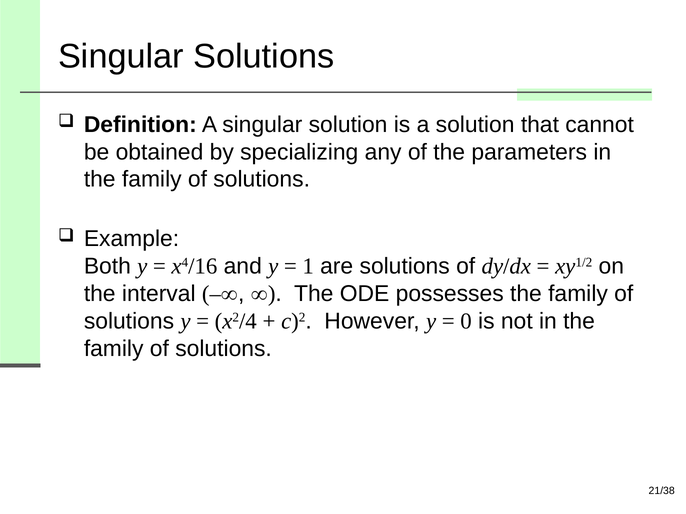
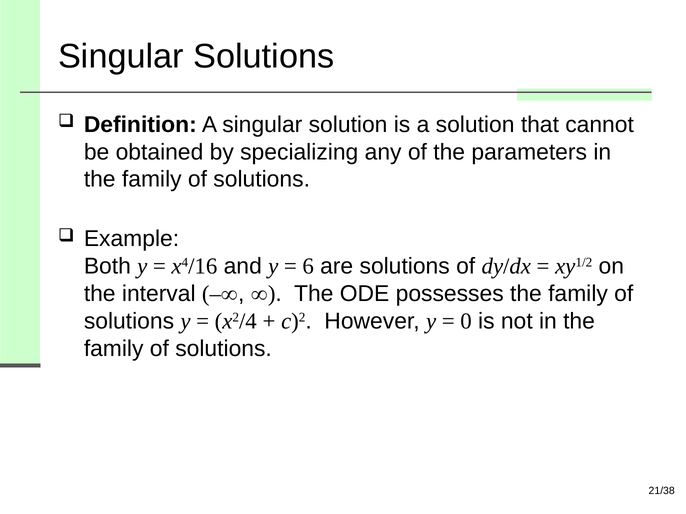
1: 1 -> 6
